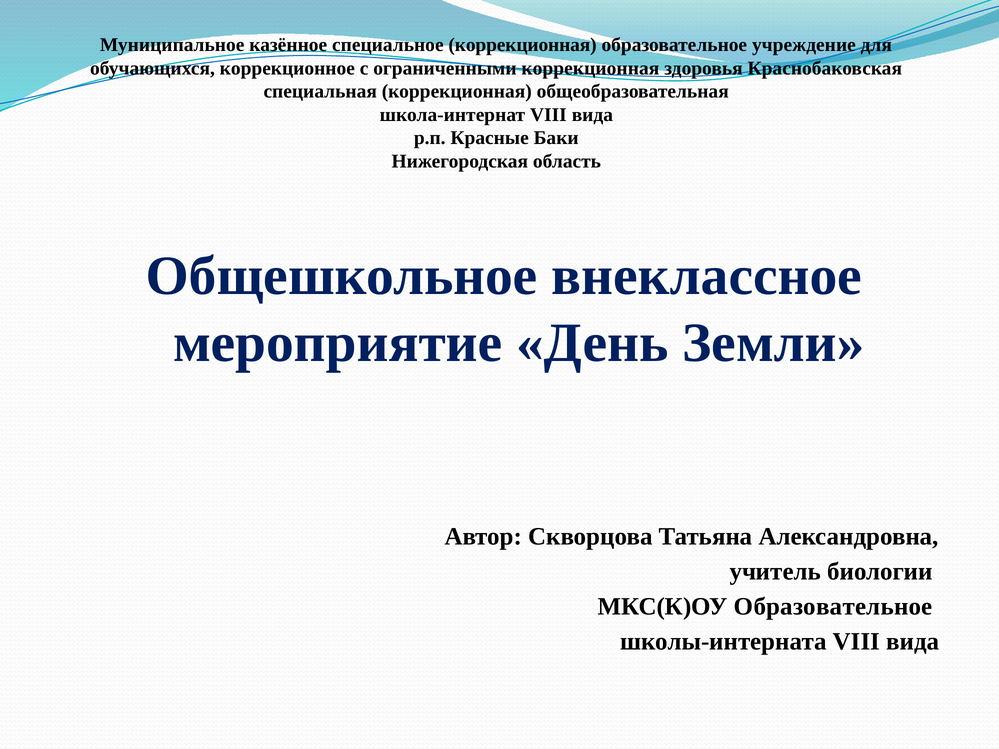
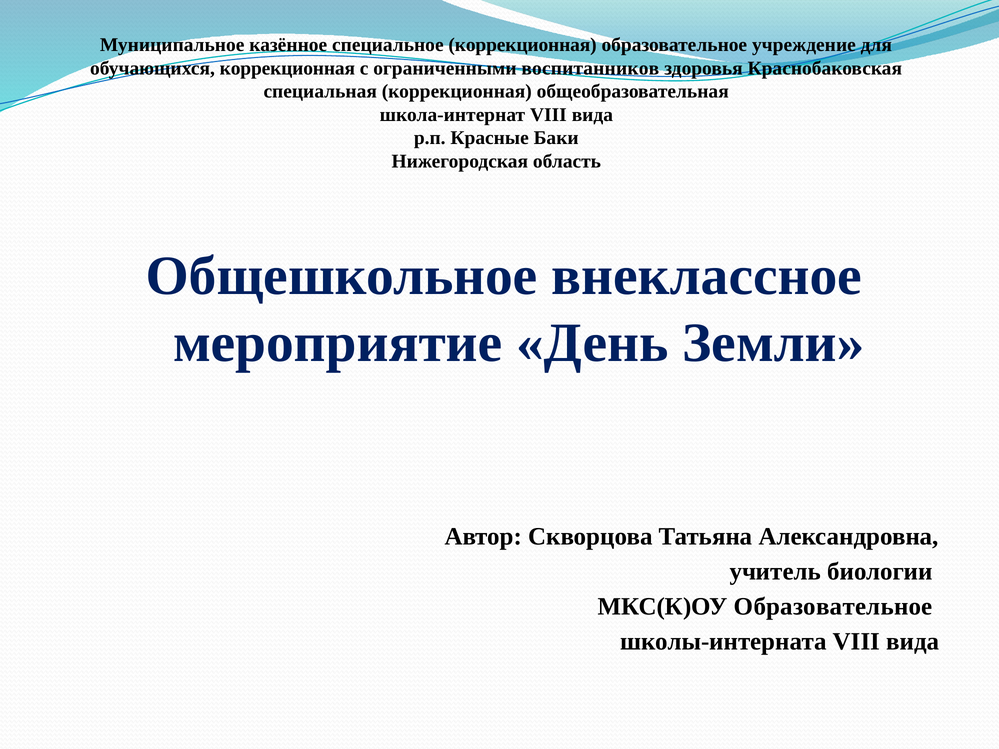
обучающихся коррекционное: коррекционное -> коррекционная
ограниченными коррекционная: коррекционная -> воспитанников
